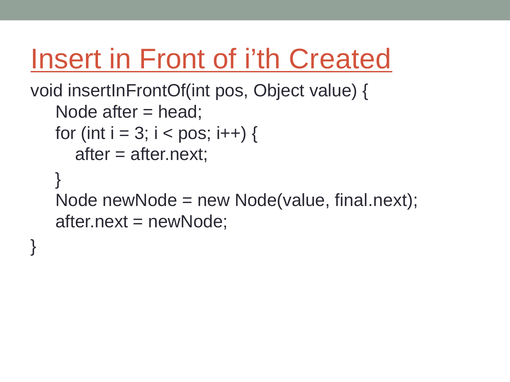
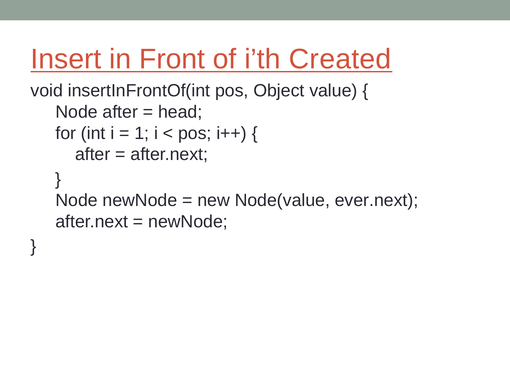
3: 3 -> 1
final.next: final.next -> ever.next
